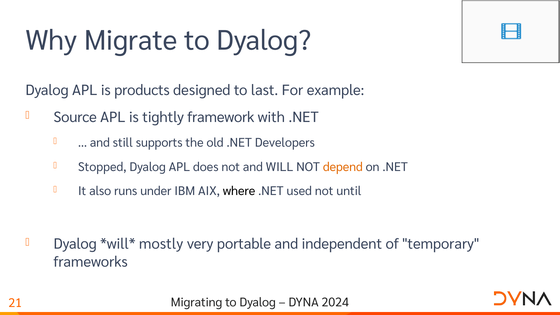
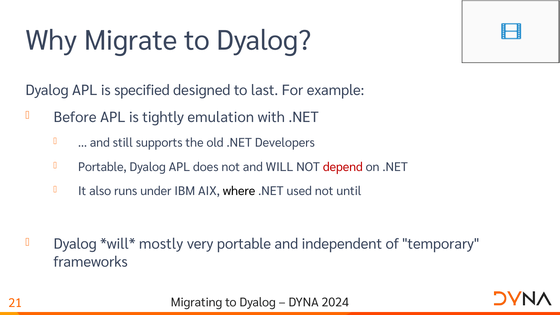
products: products -> specified
Source: Source -> Before
framework: framework -> emulation
Stopped at (102, 167): Stopped -> Portable
depend colour: orange -> red
